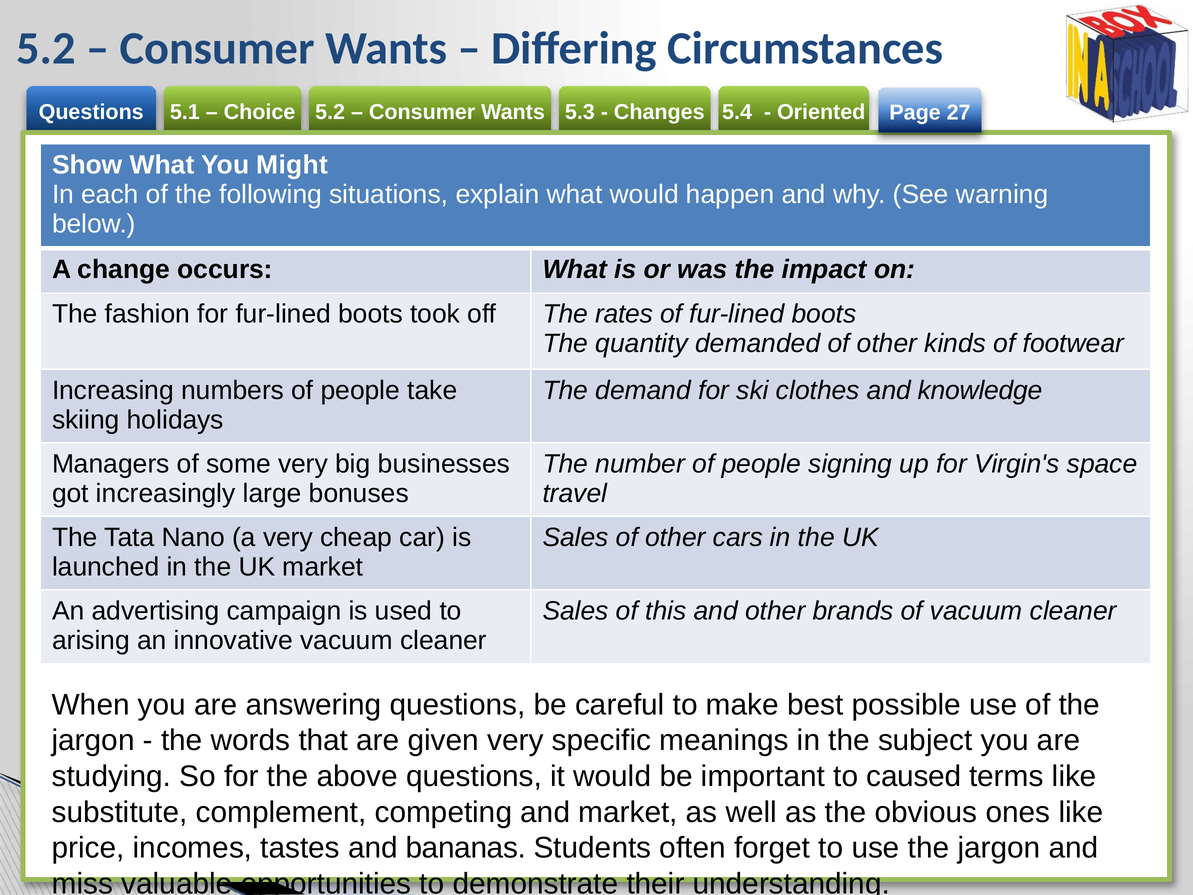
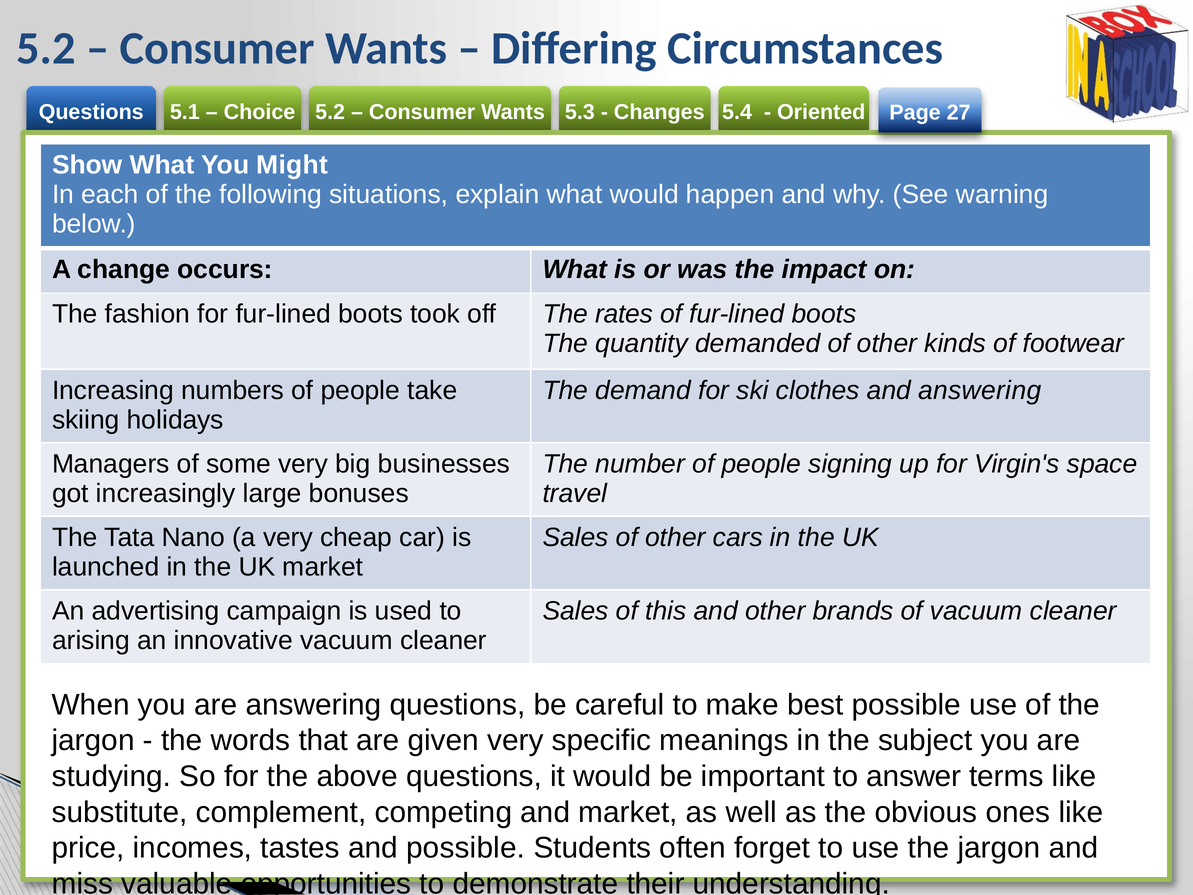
and knowledge: knowledge -> answering
caused: caused -> answer
and bananas: bananas -> possible
